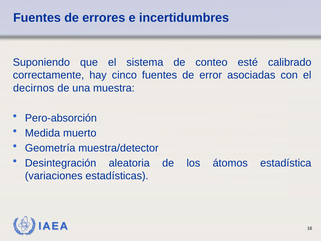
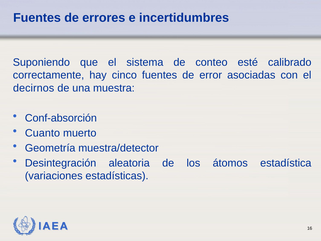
Pero-absorción: Pero-absorción -> Conf-absorción
Medida: Medida -> Cuanto
